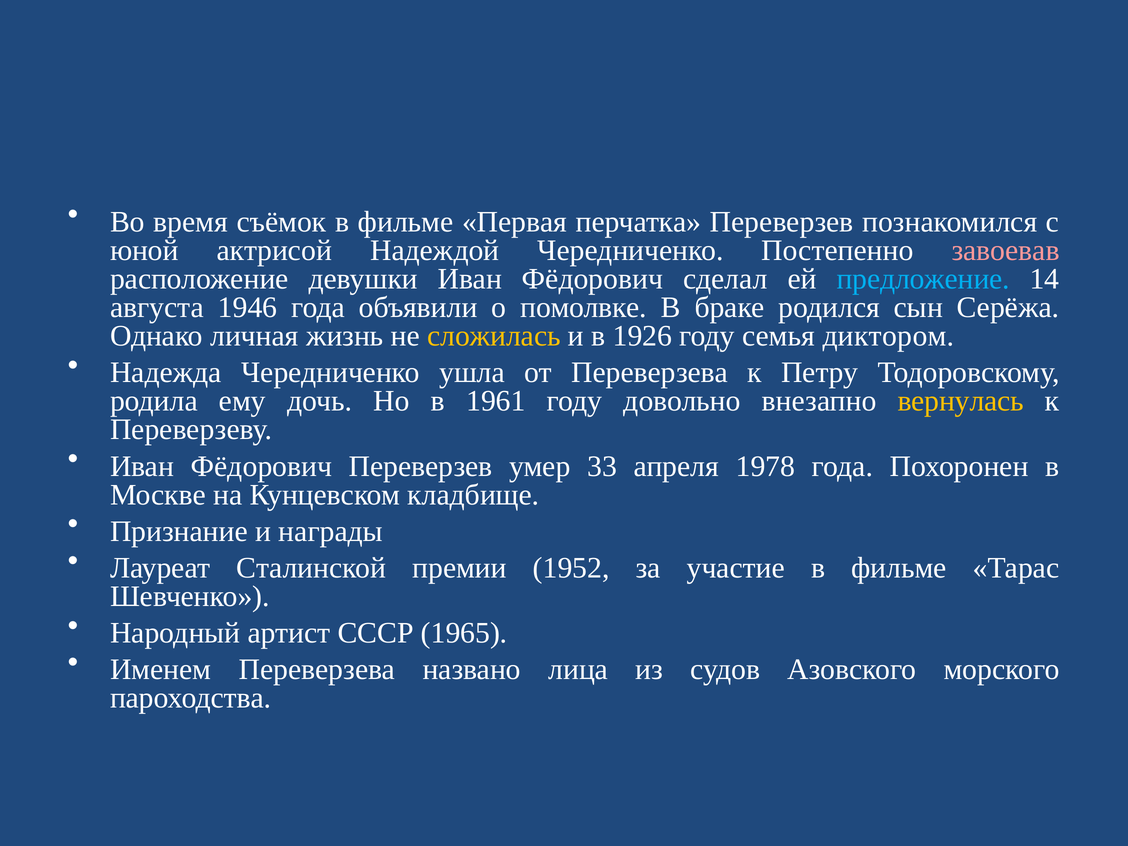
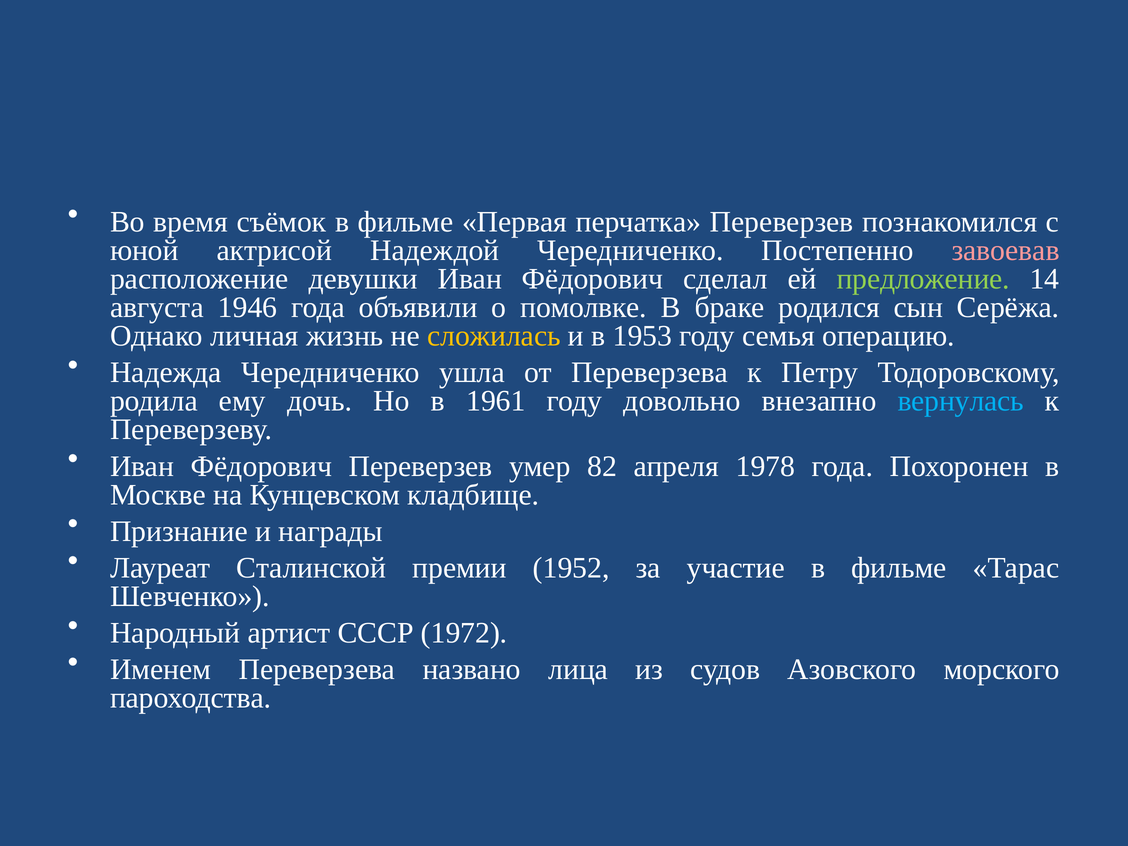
предложение colour: light blue -> light green
1926: 1926 -> 1953
диктором: диктором -> операцию
вернулась colour: yellow -> light blue
33: 33 -> 82
1965: 1965 -> 1972
